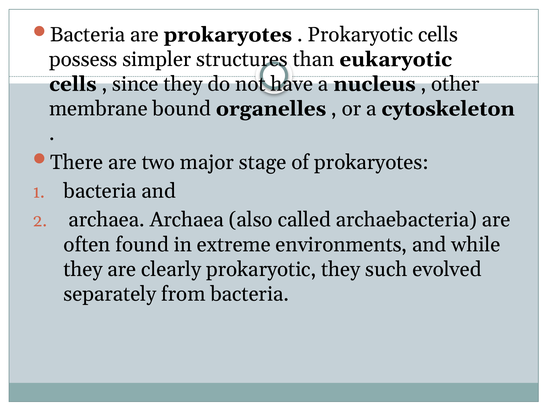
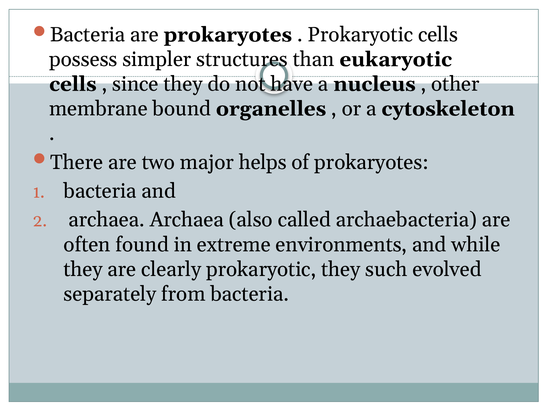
stage: stage -> helps
